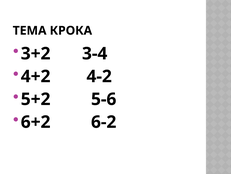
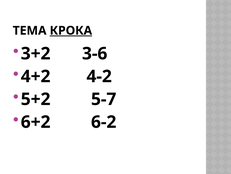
КРОКА underline: none -> present
3-4: 3-4 -> 3-6
5-6: 5-6 -> 5-7
